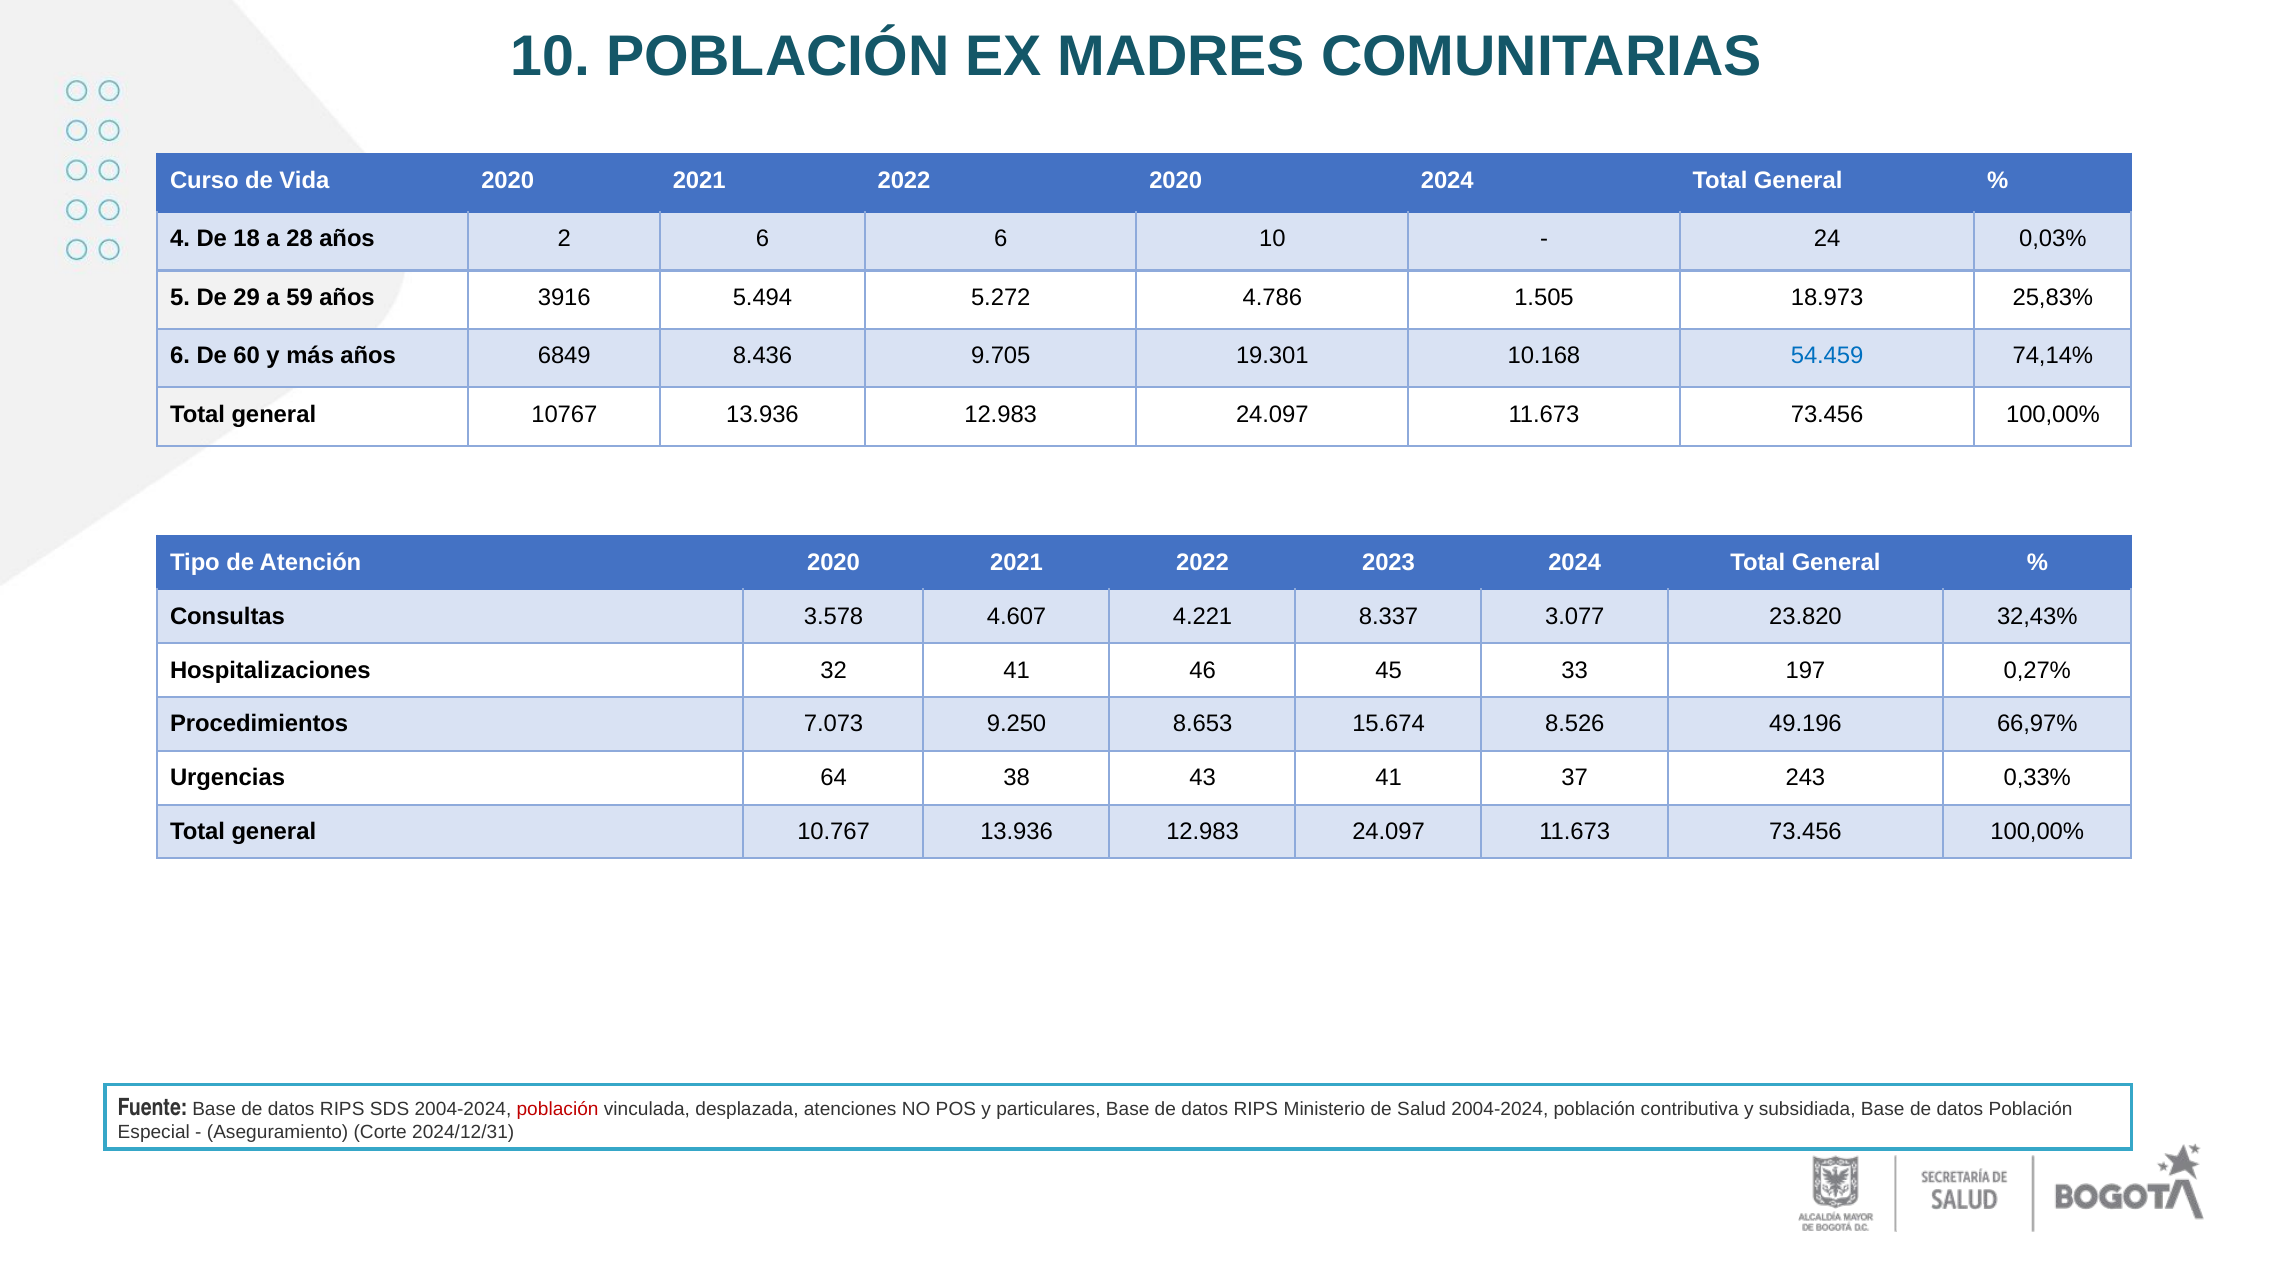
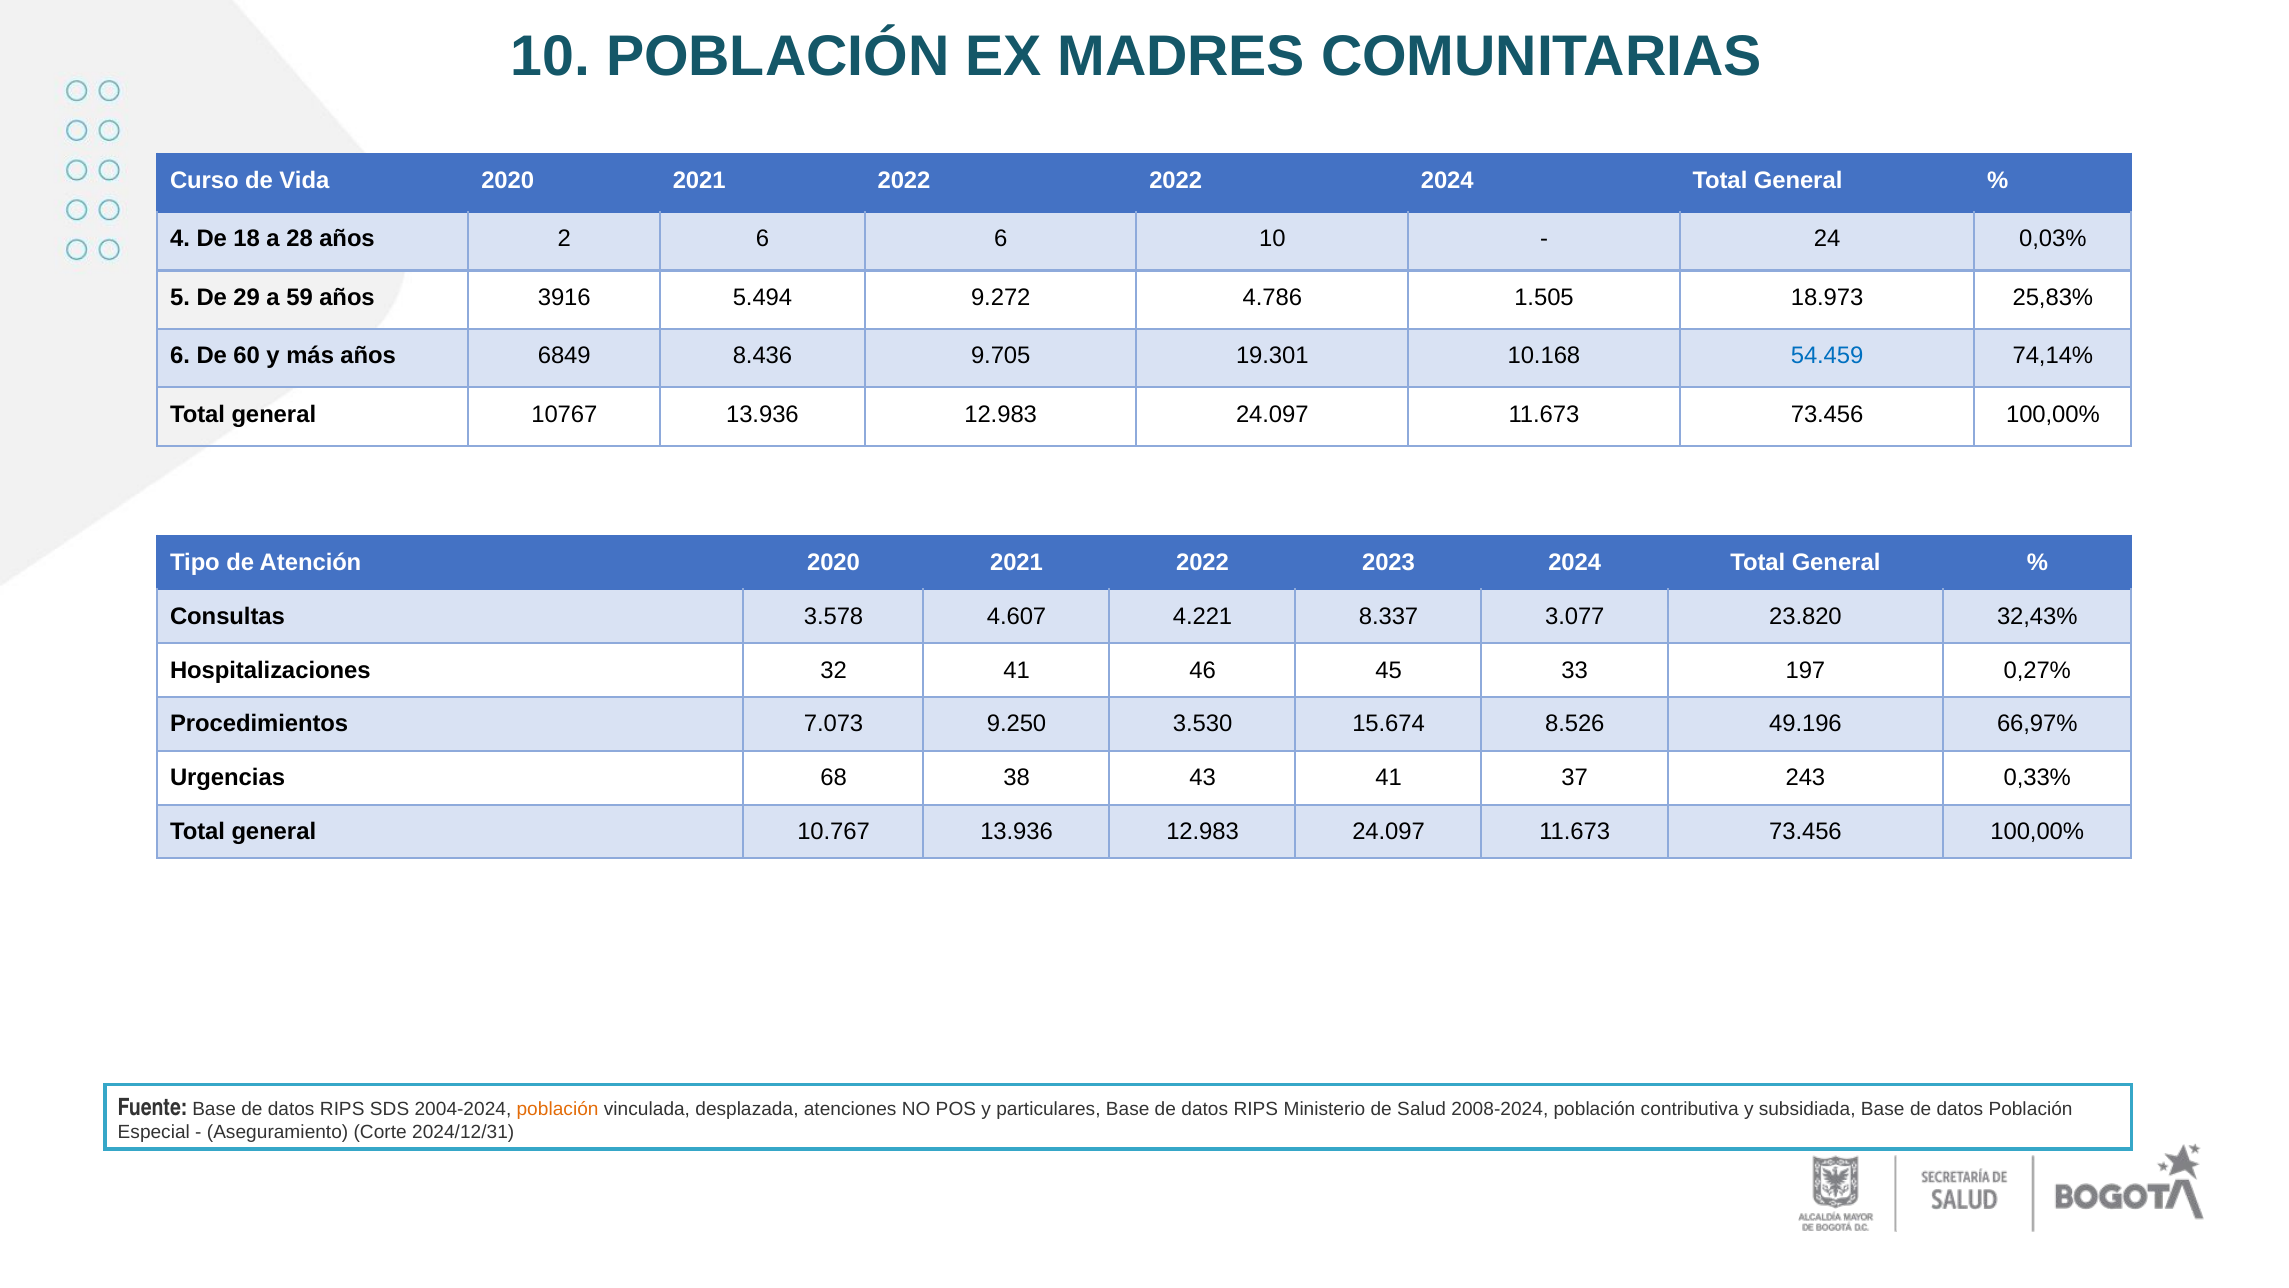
2022 2020: 2020 -> 2022
5.272: 5.272 -> 9.272
8.653: 8.653 -> 3.530
64: 64 -> 68
población at (558, 1108) colour: red -> orange
Salud 2004-2024: 2004-2024 -> 2008-2024
